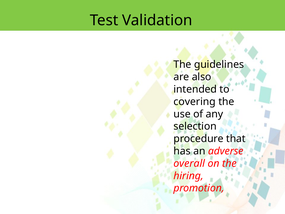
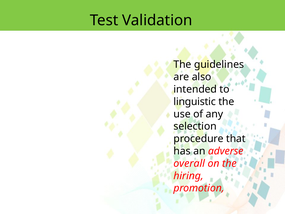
covering: covering -> linguistic
